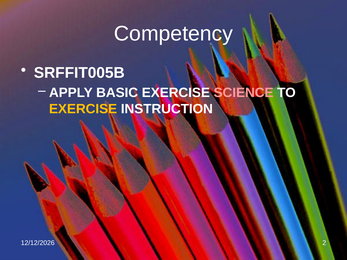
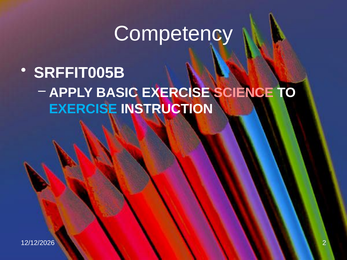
EXERCISE at (83, 109) colour: yellow -> light blue
